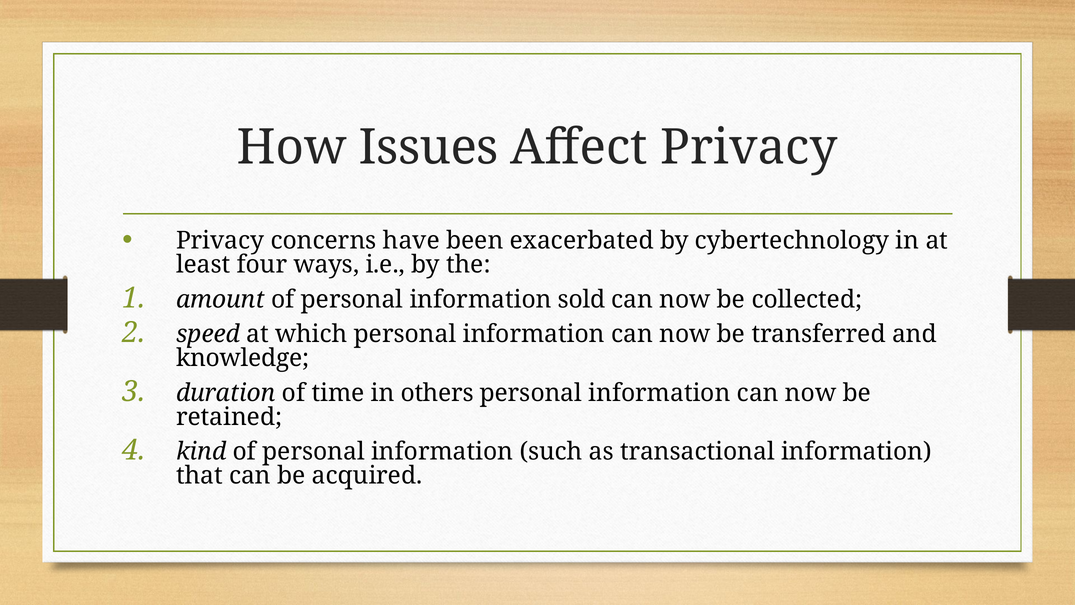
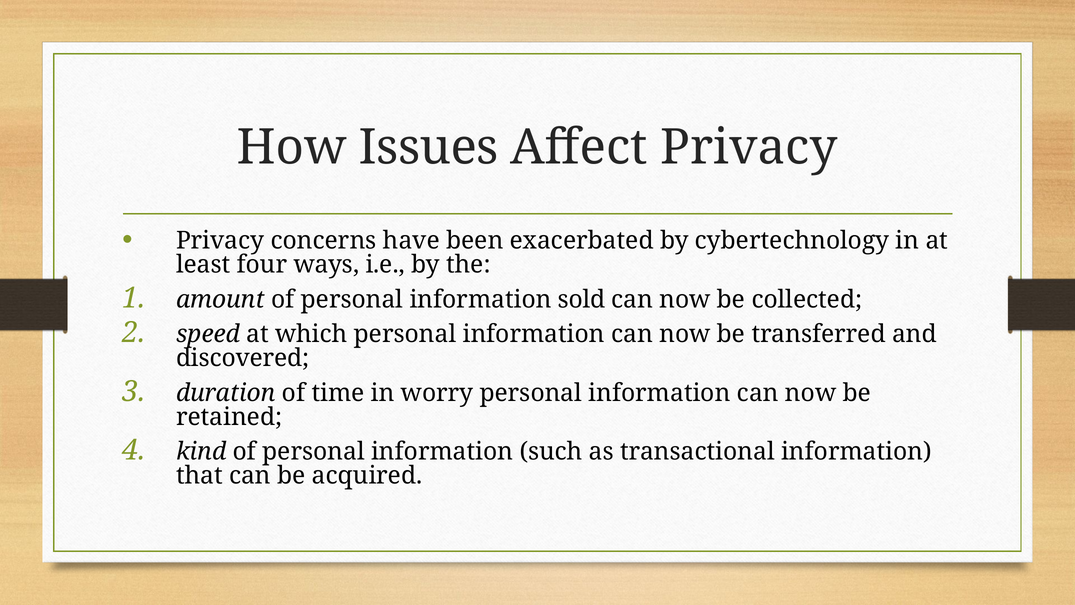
knowledge: knowledge -> discovered
others: others -> worry
